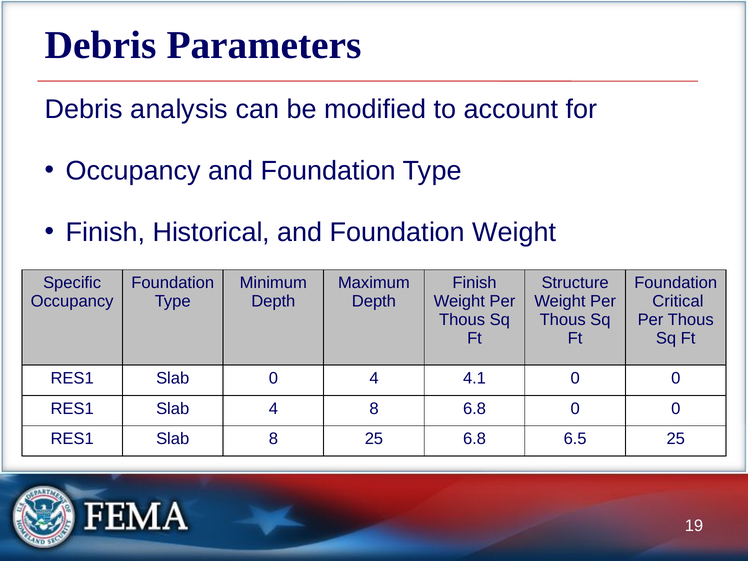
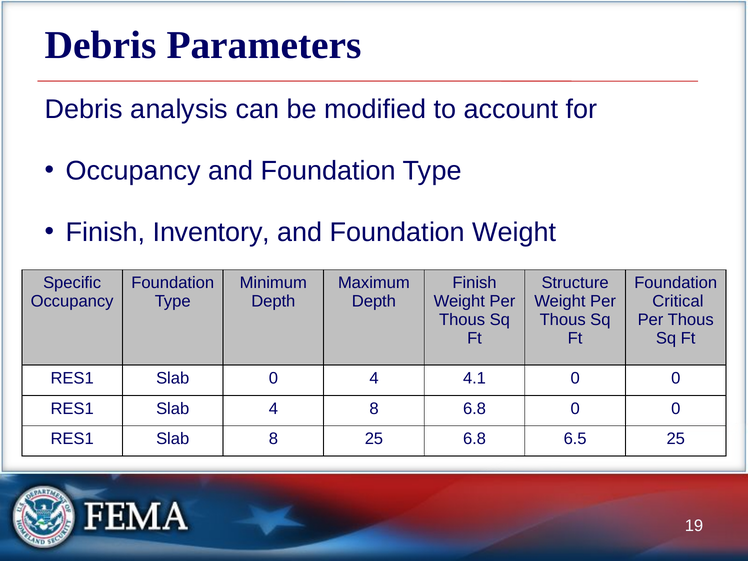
Historical: Historical -> Inventory
